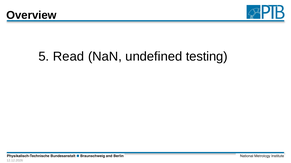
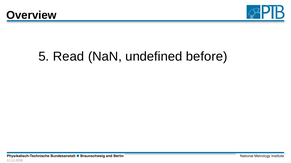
testing: testing -> before
